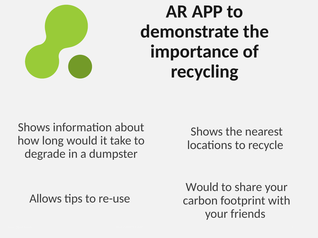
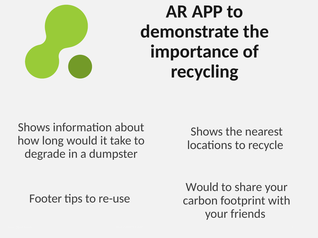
Allows at (46, 199): Allows -> Footer
